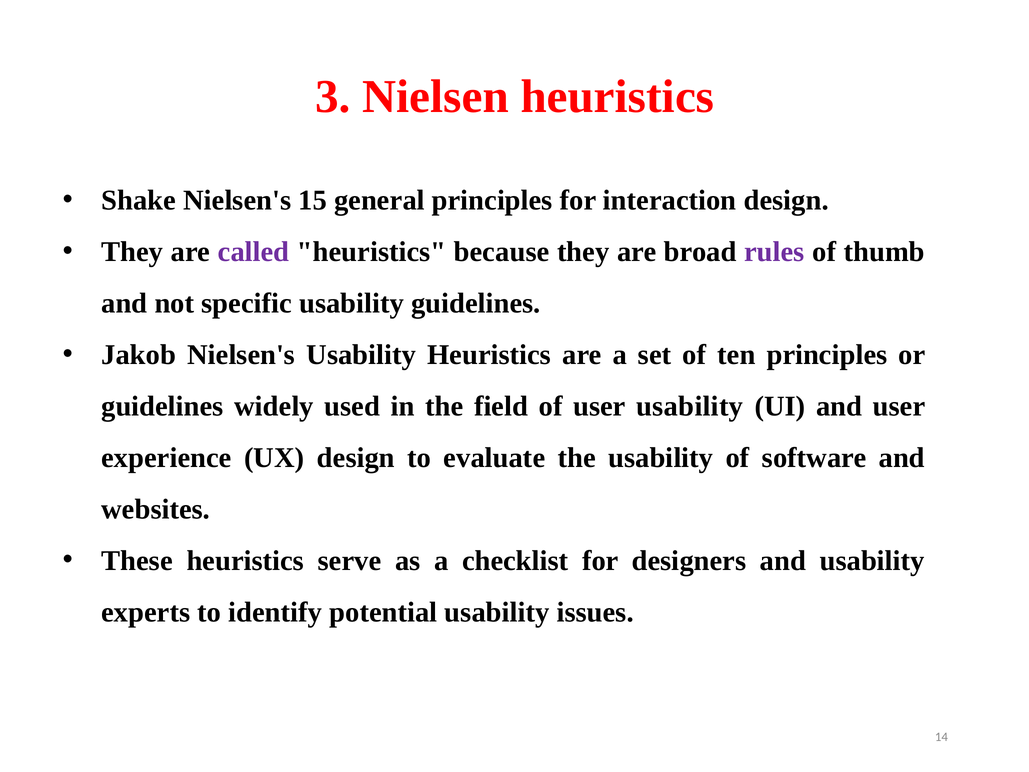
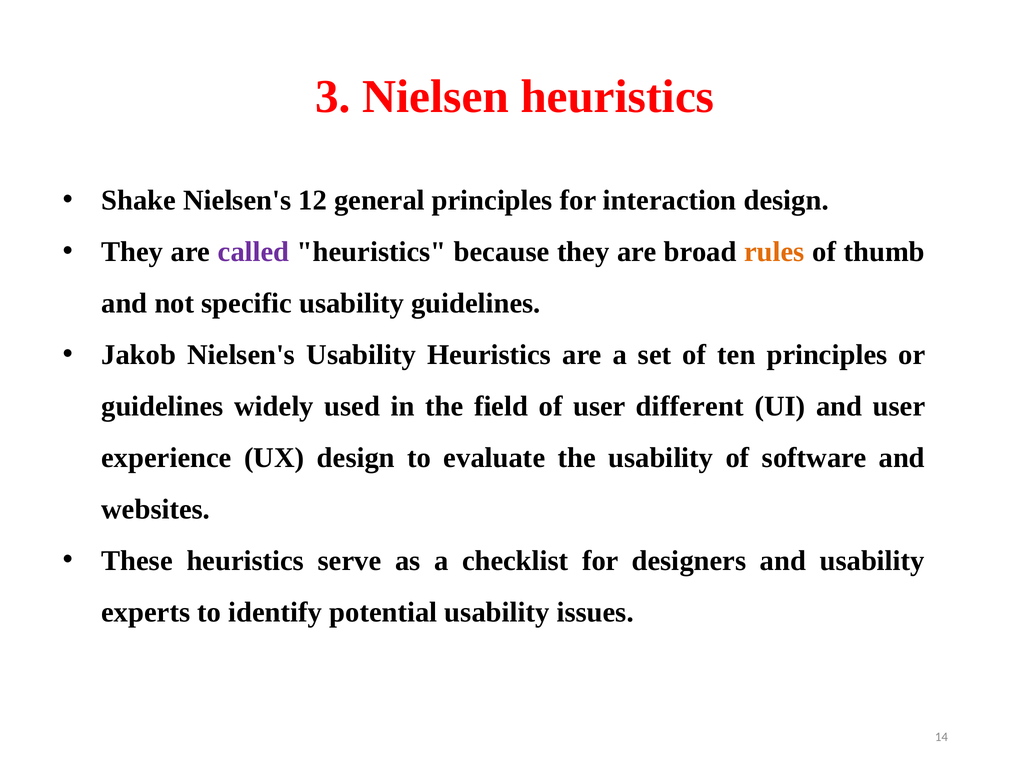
15: 15 -> 12
rules colour: purple -> orange
user usability: usability -> different
